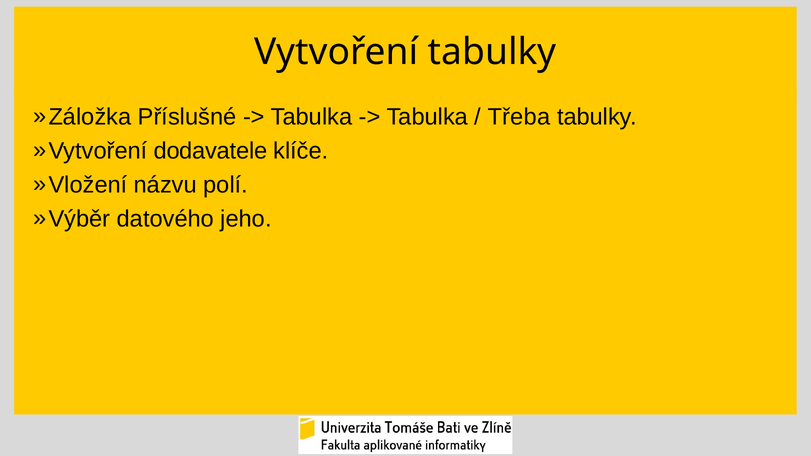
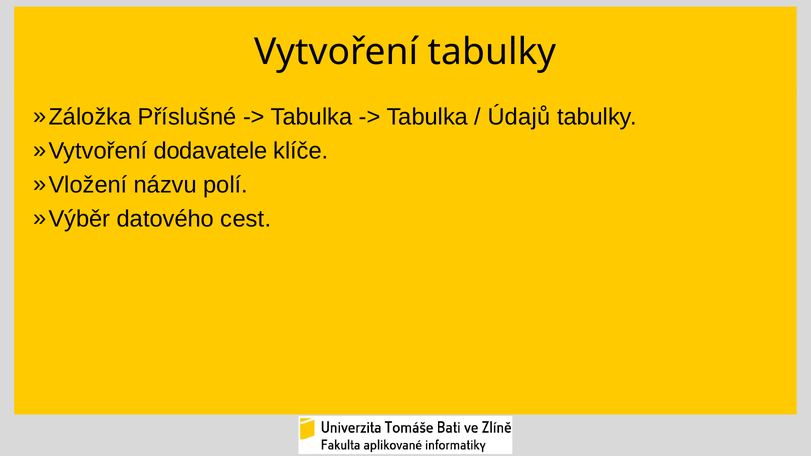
Třeba: Třeba -> Údajů
jeho: jeho -> cest
